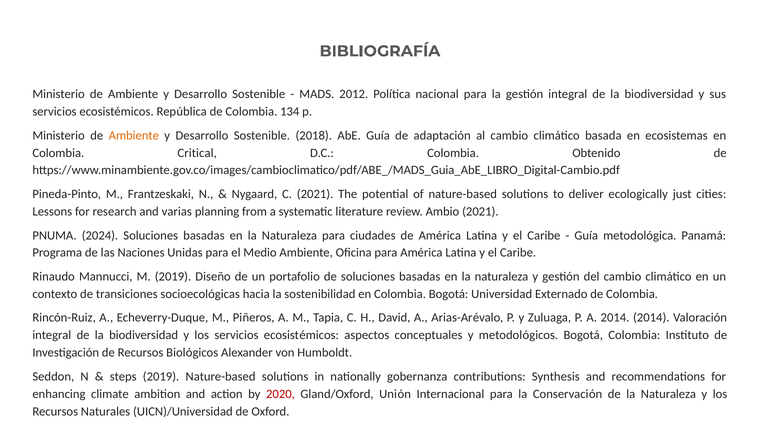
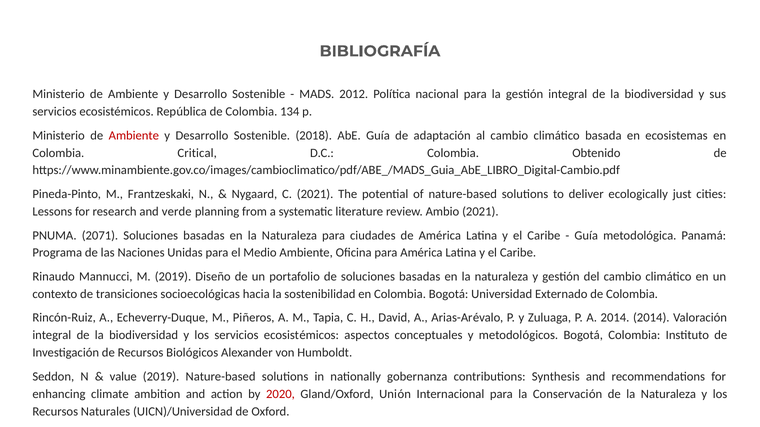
Ambiente at (134, 136) colour: orange -> red
varias: varias -> verde
2024: 2024 -> 2071
steps: steps -> value
